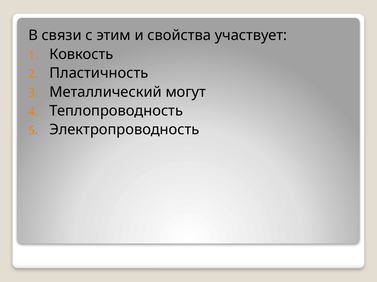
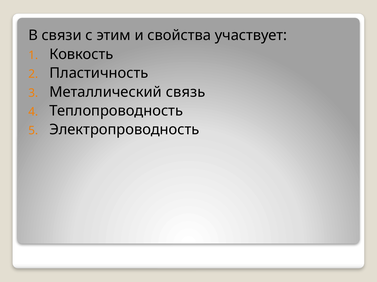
могут: могут -> связь
